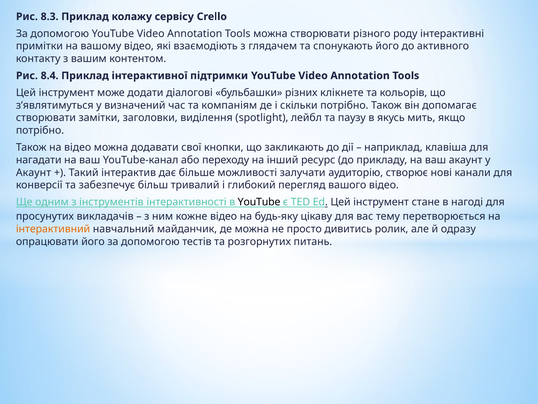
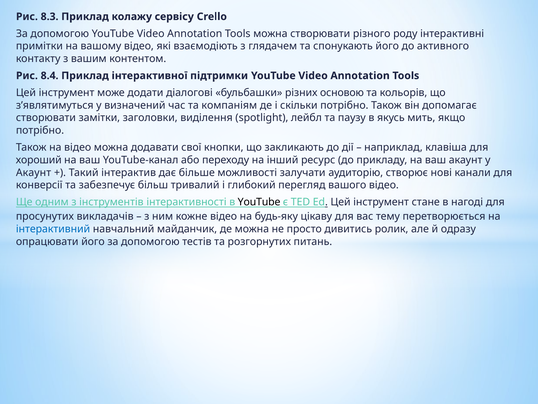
клікнете: клікнете -> основою
нагадати: нагадати -> хороший
інтерактивний colour: orange -> blue
